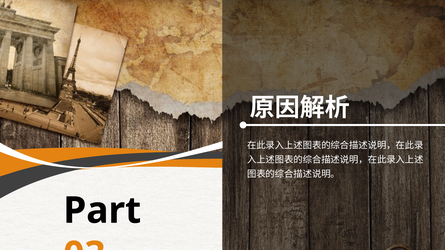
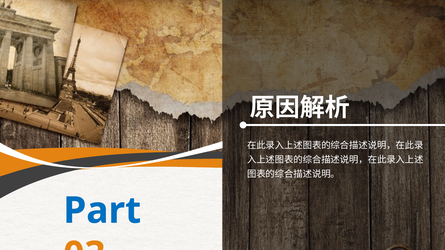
Part colour: black -> blue
